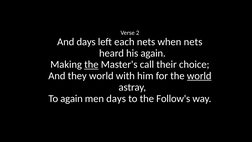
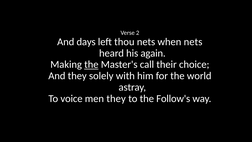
each: each -> thou
they world: world -> solely
world at (199, 76) underline: present -> none
To again: again -> voice
men days: days -> they
